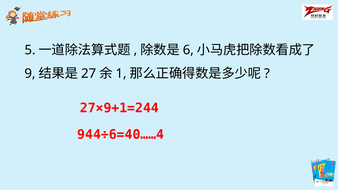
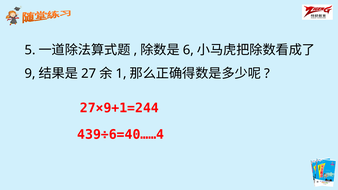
944÷6=40……4: 944÷6=40……4 -> 439÷6=40……4
